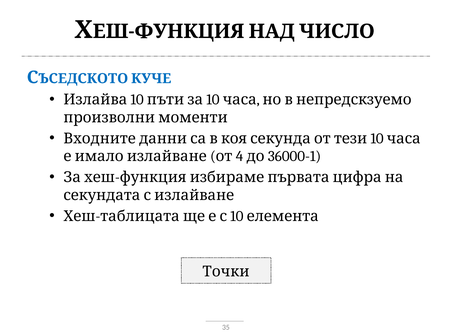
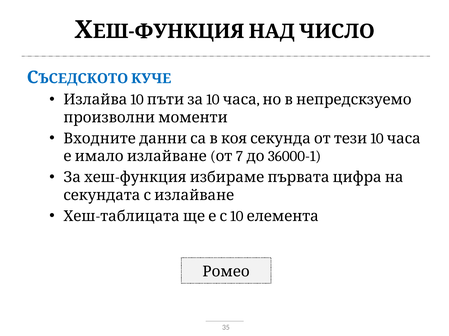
4: 4 -> 7
Точки: Точки -> Ромео
